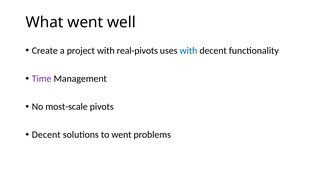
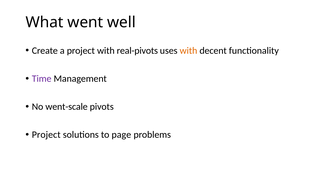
with at (188, 51) colour: blue -> orange
most-scale: most-scale -> went-scale
Decent at (46, 135): Decent -> Project
to went: went -> page
